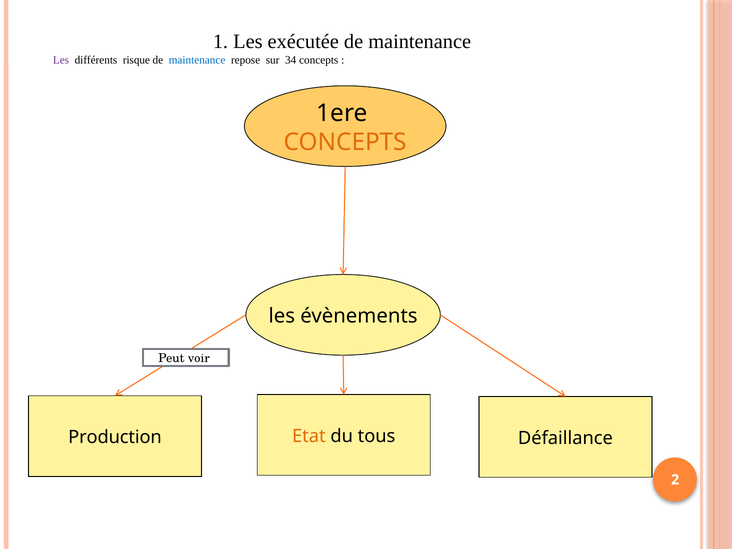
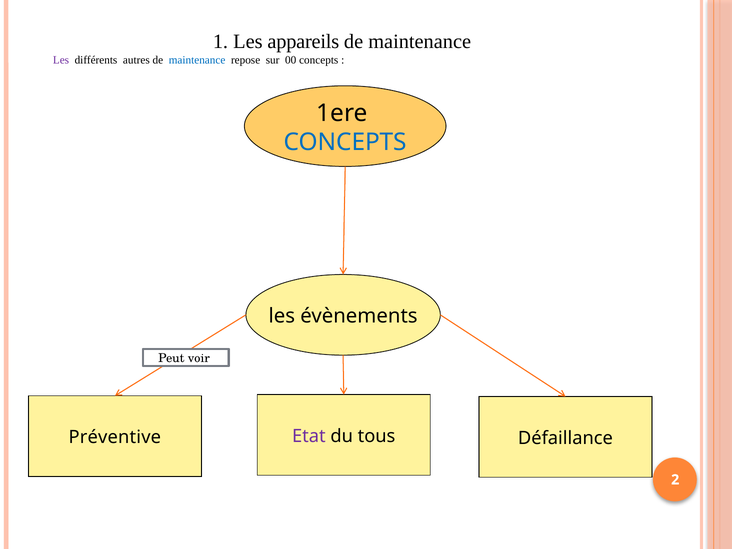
exécutée: exécutée -> appareils
risque: risque -> autres
34: 34 -> 00
CONCEPTS at (345, 142) colour: orange -> blue
Etat colour: orange -> purple
Production: Production -> Préventive
